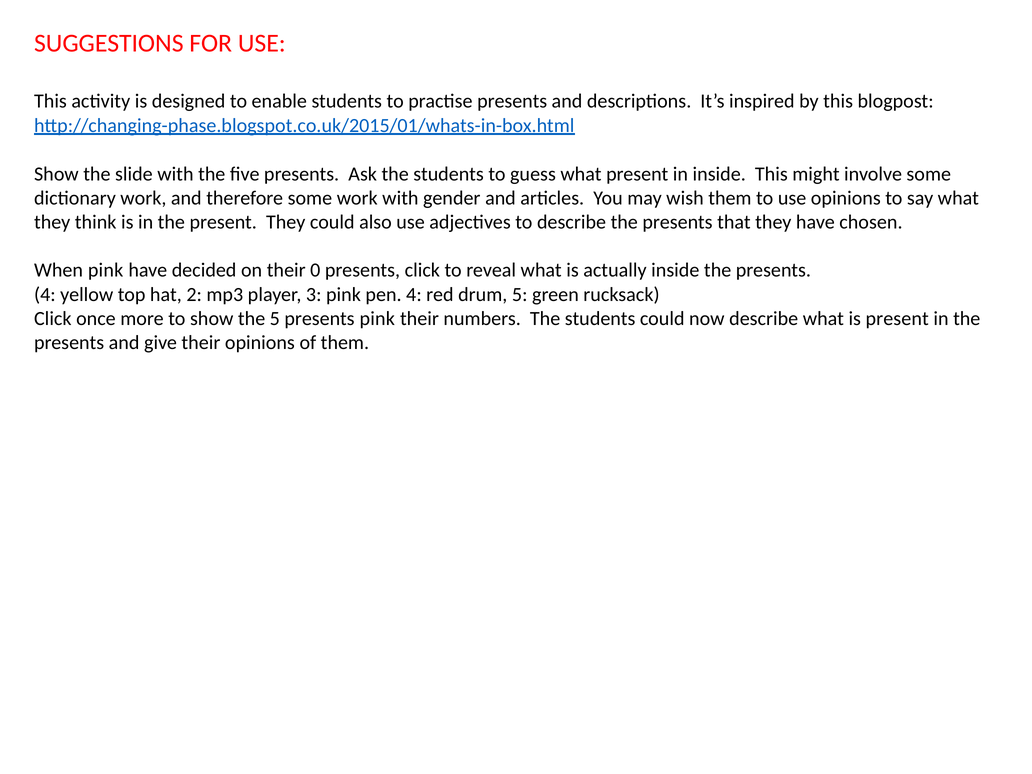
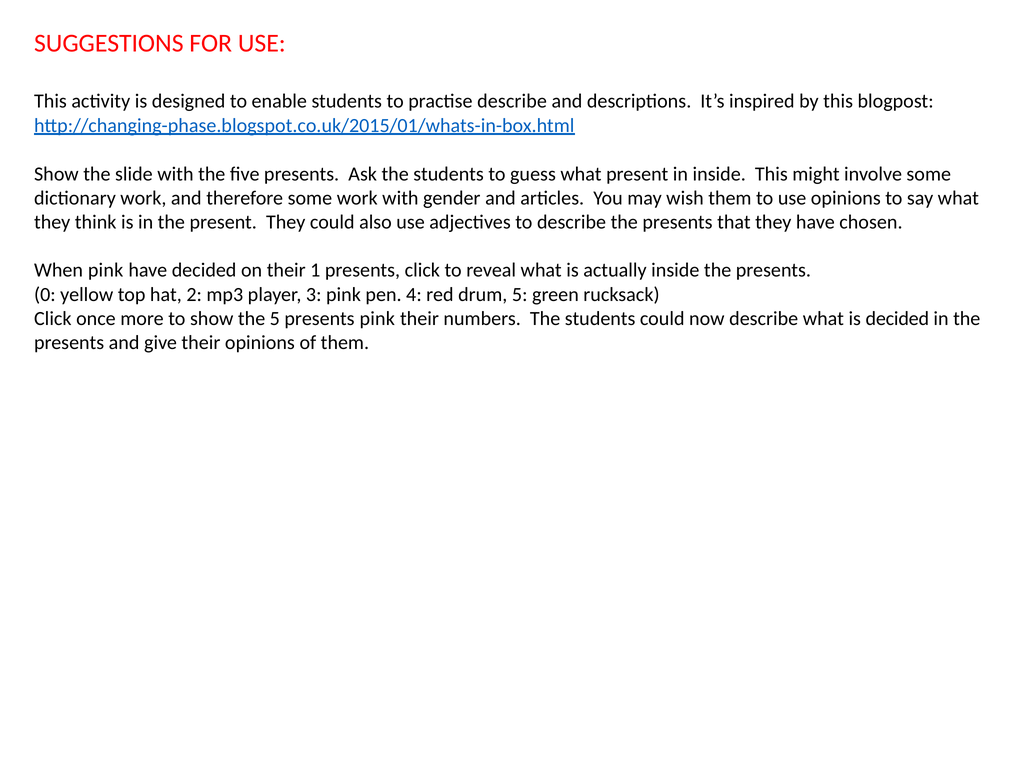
practise presents: presents -> describe
0: 0 -> 1
4 at (45, 294): 4 -> 0
is present: present -> decided
